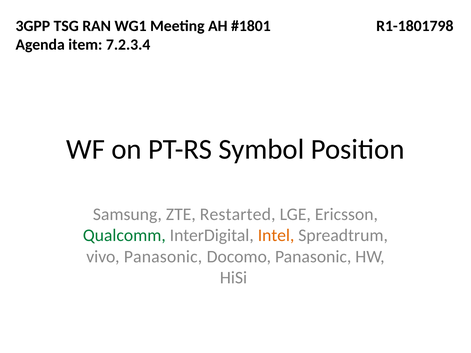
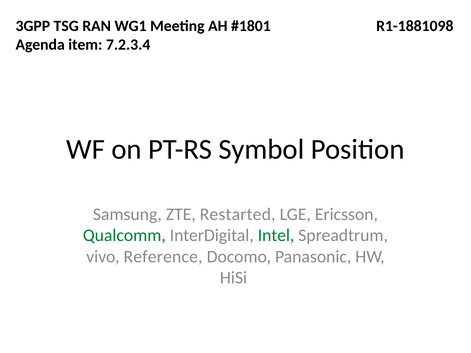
R1-1801798: R1-1801798 -> R1-1881098
Intel colour: orange -> green
vivo Panasonic: Panasonic -> Reference
